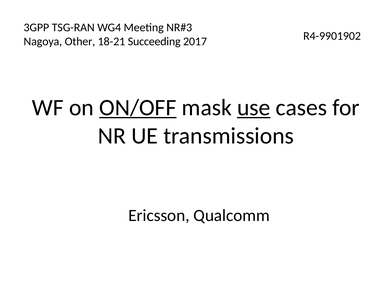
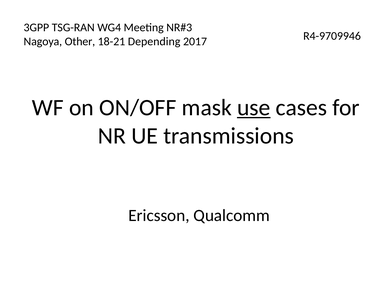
R4-9901902: R4-9901902 -> R4-9709946
Succeeding: Succeeding -> Depending
ON/OFF underline: present -> none
